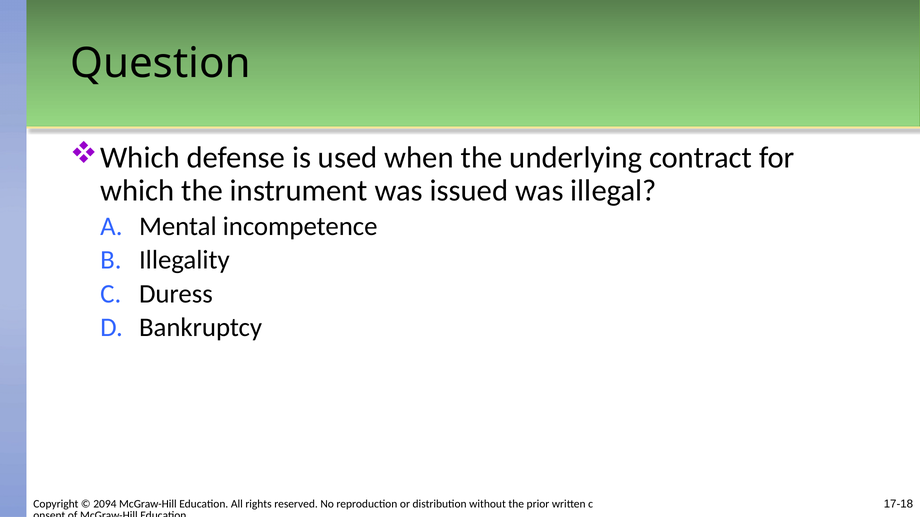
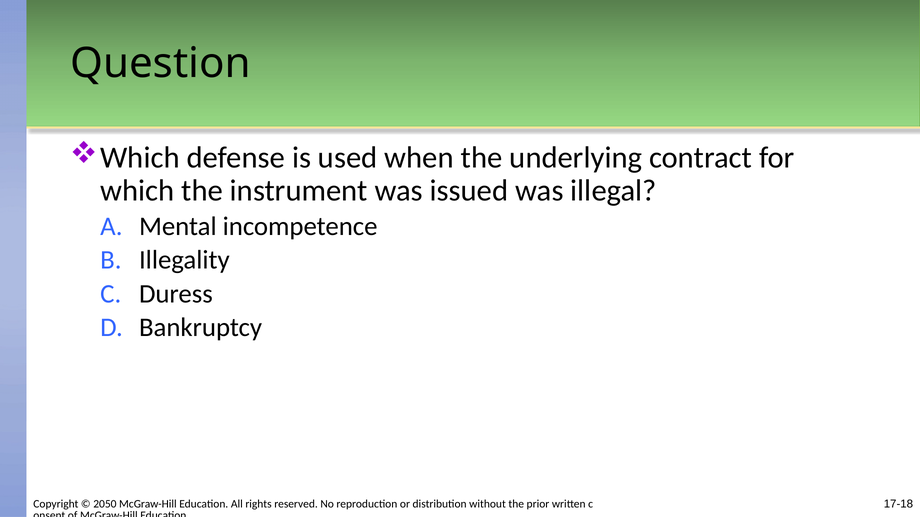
2094: 2094 -> 2050
